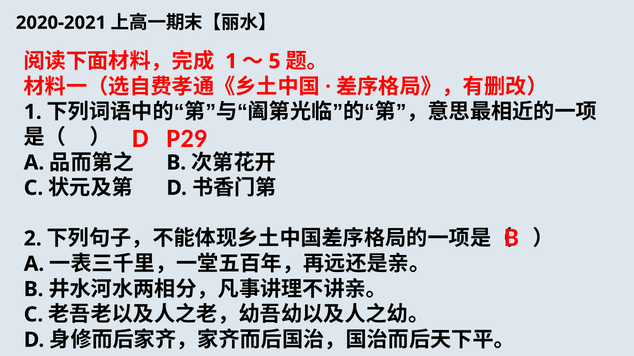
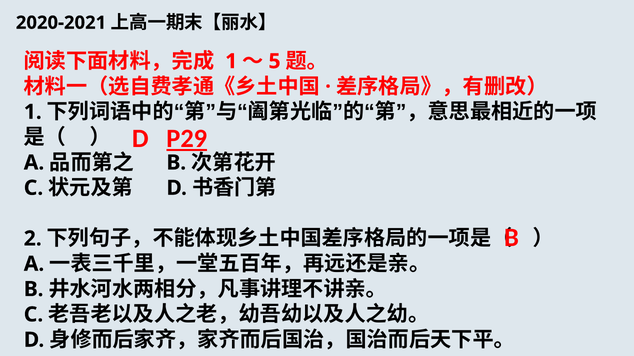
P29 underline: none -> present
